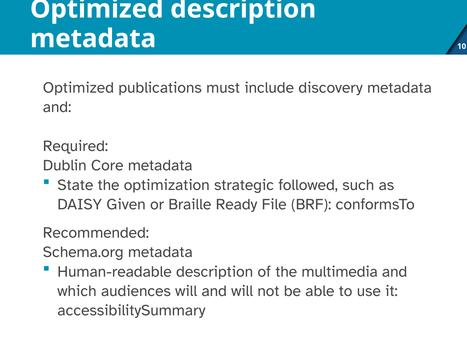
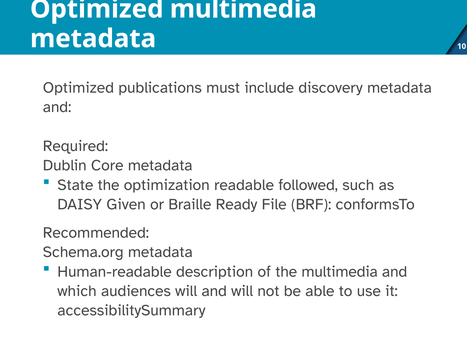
Optimized description: description -> multimedia
strategic: strategic -> readable
